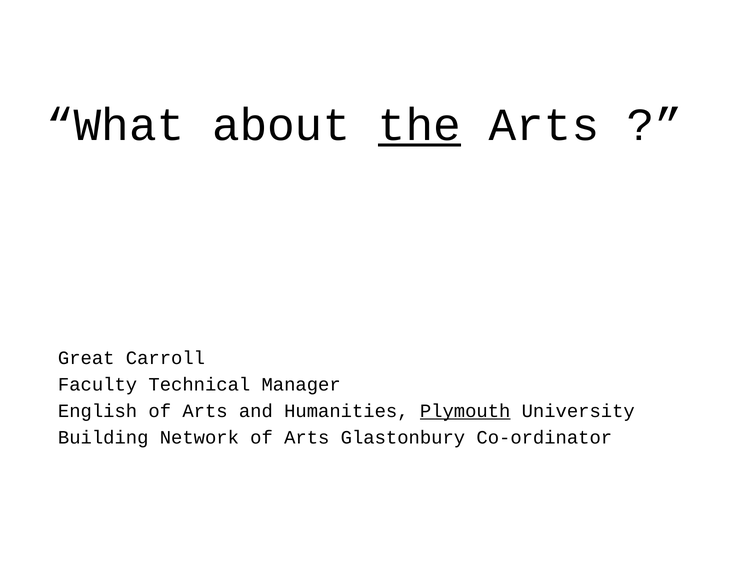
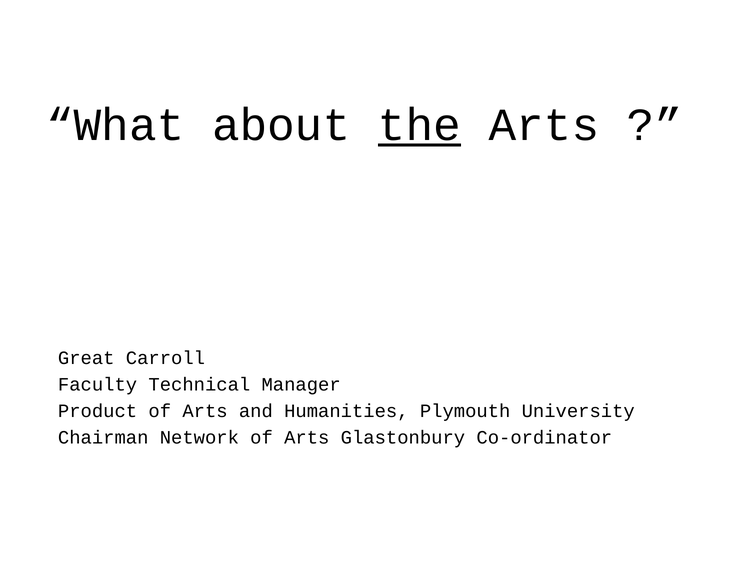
English: English -> Product
Plymouth underline: present -> none
Building: Building -> Chairman
